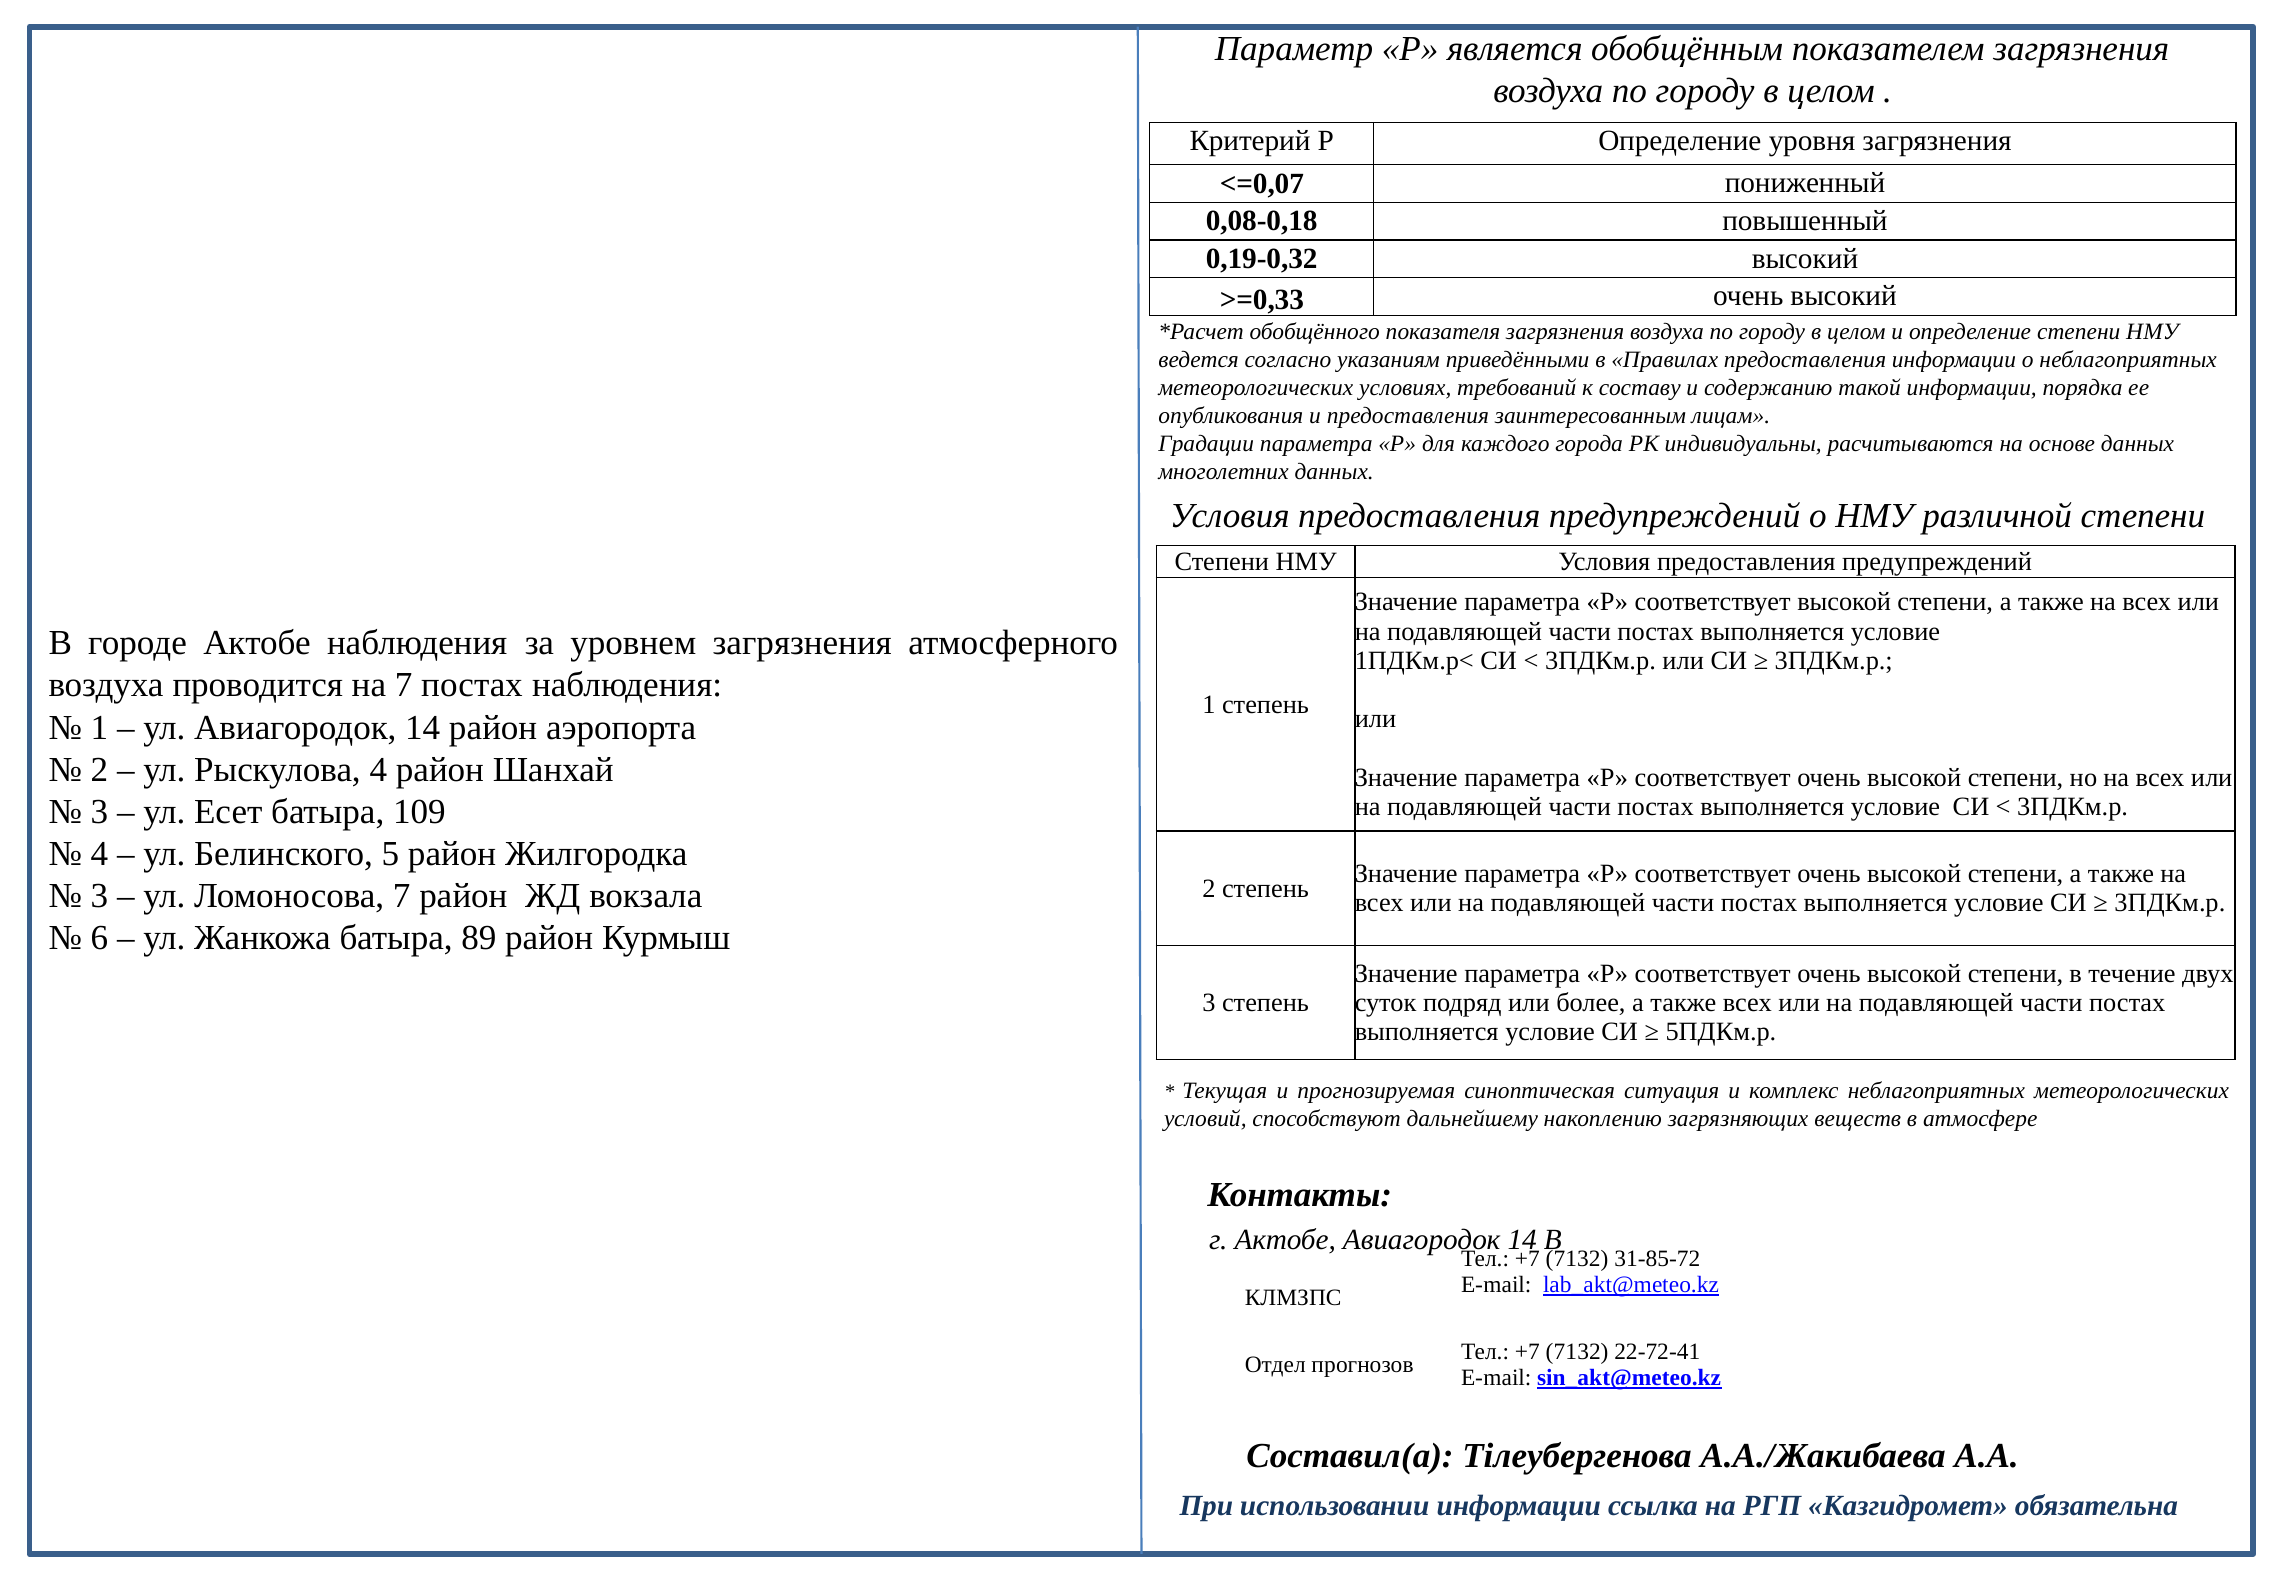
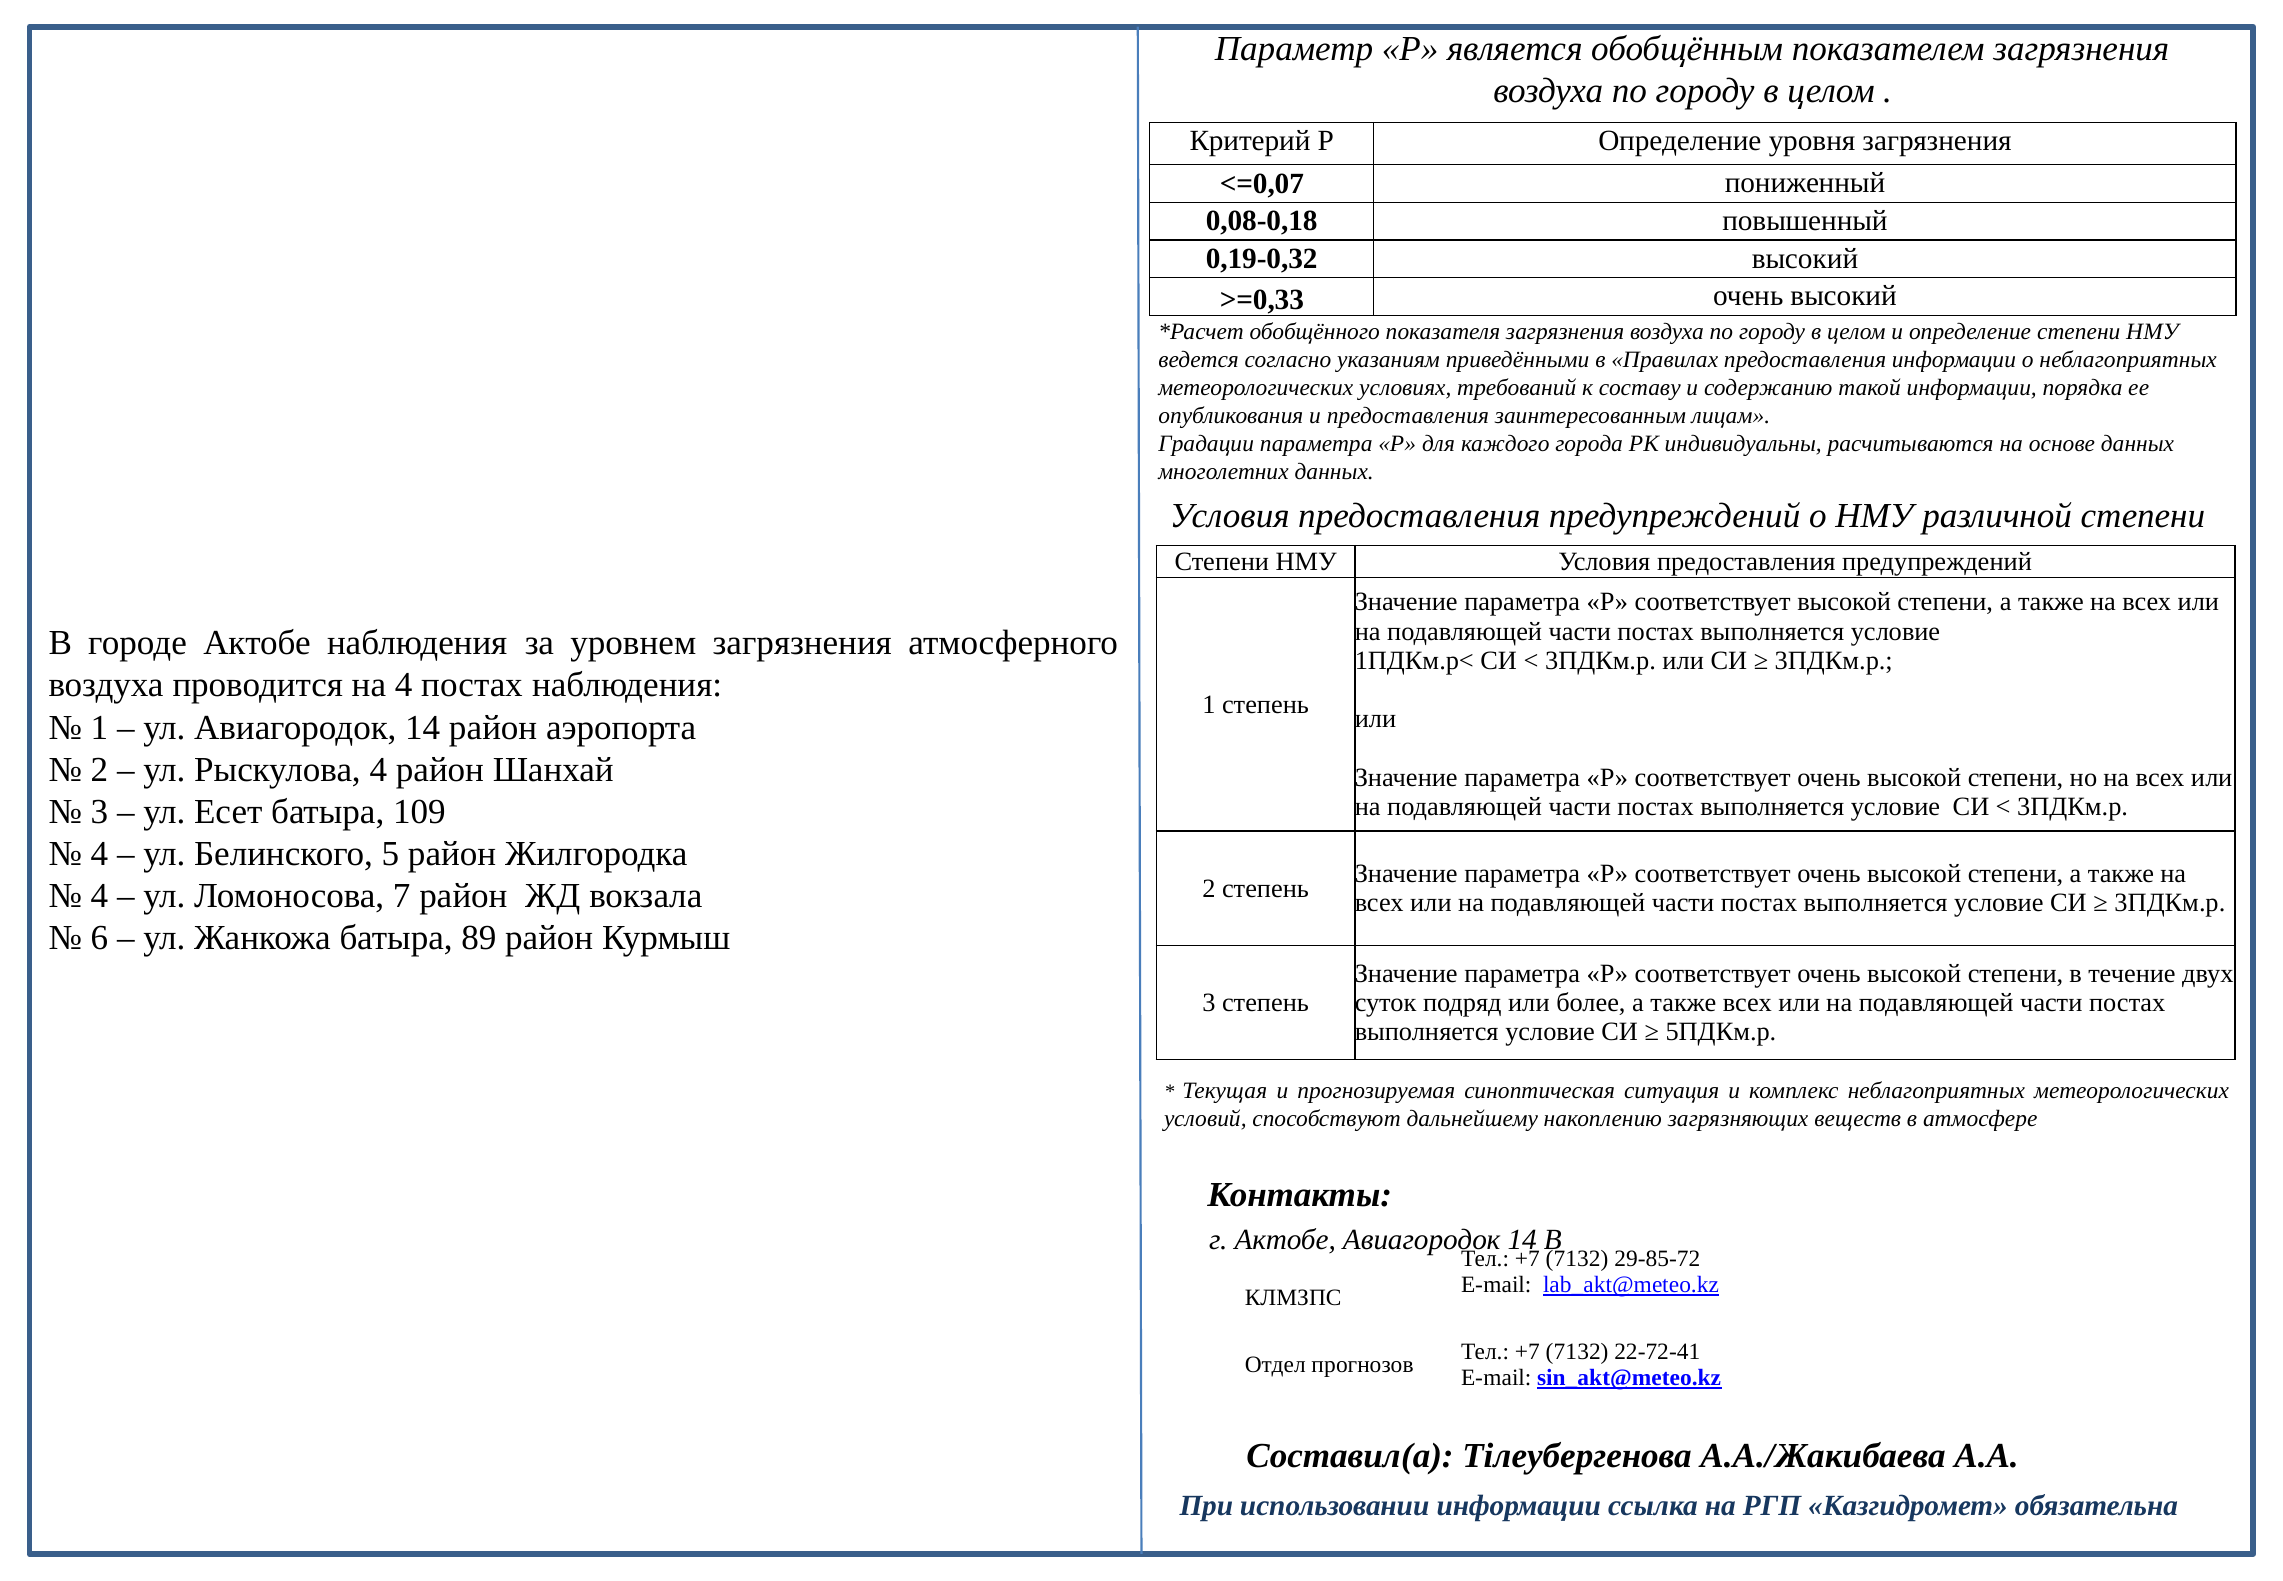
на 7: 7 -> 4
3 at (99, 896): 3 -> 4
31-85-72: 31-85-72 -> 29-85-72
